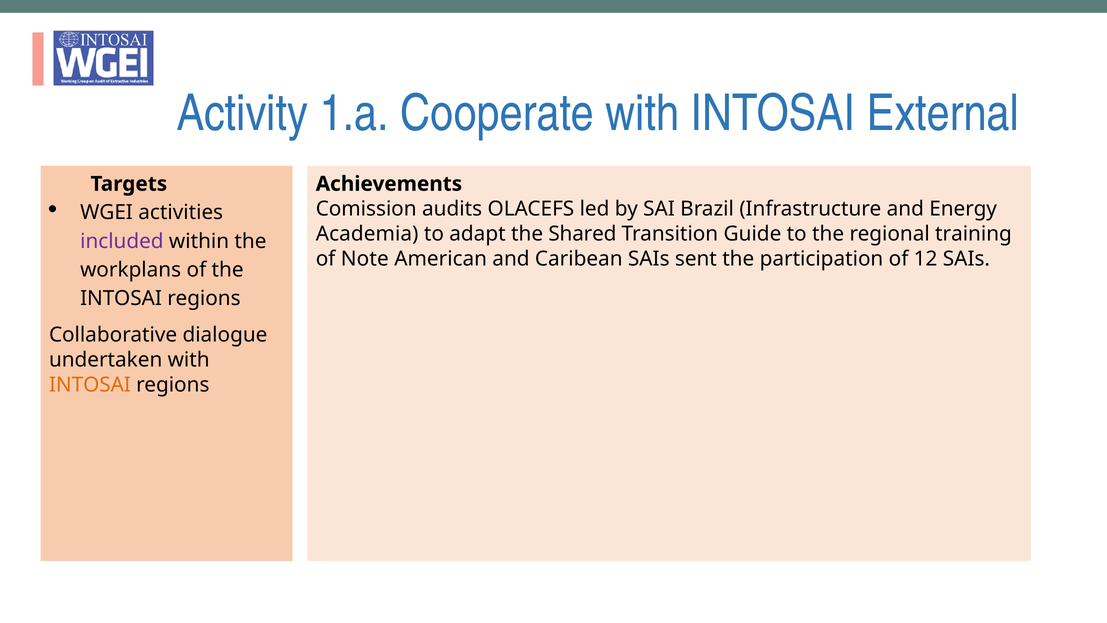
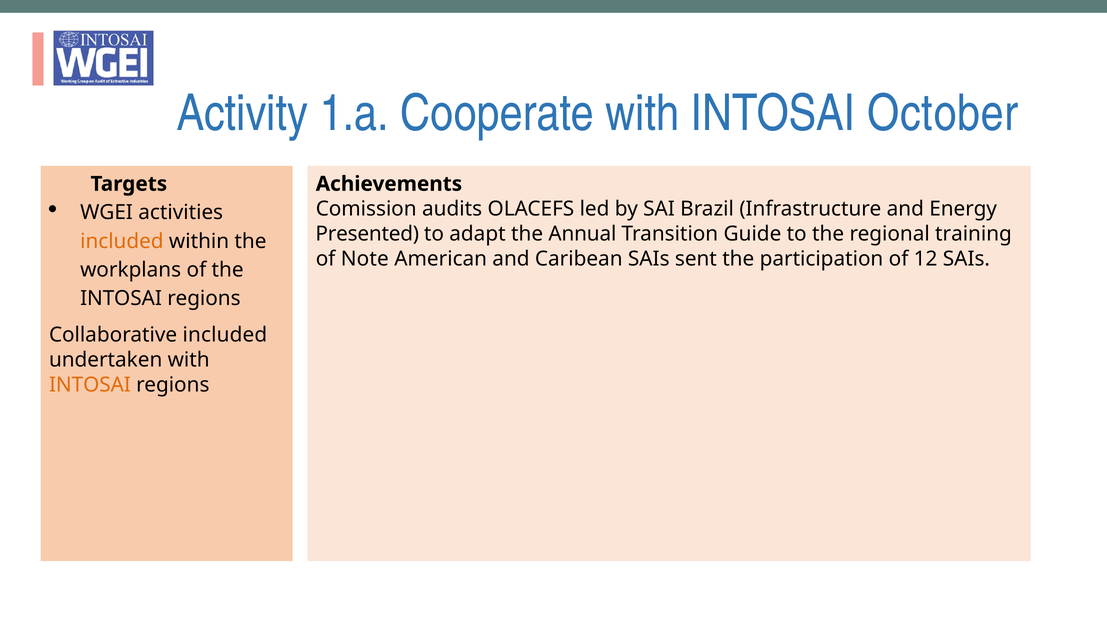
External: External -> October
Academia: Academia -> Presented
Shared: Shared -> Annual
included at (122, 241) colour: purple -> orange
Collaborative dialogue: dialogue -> included
